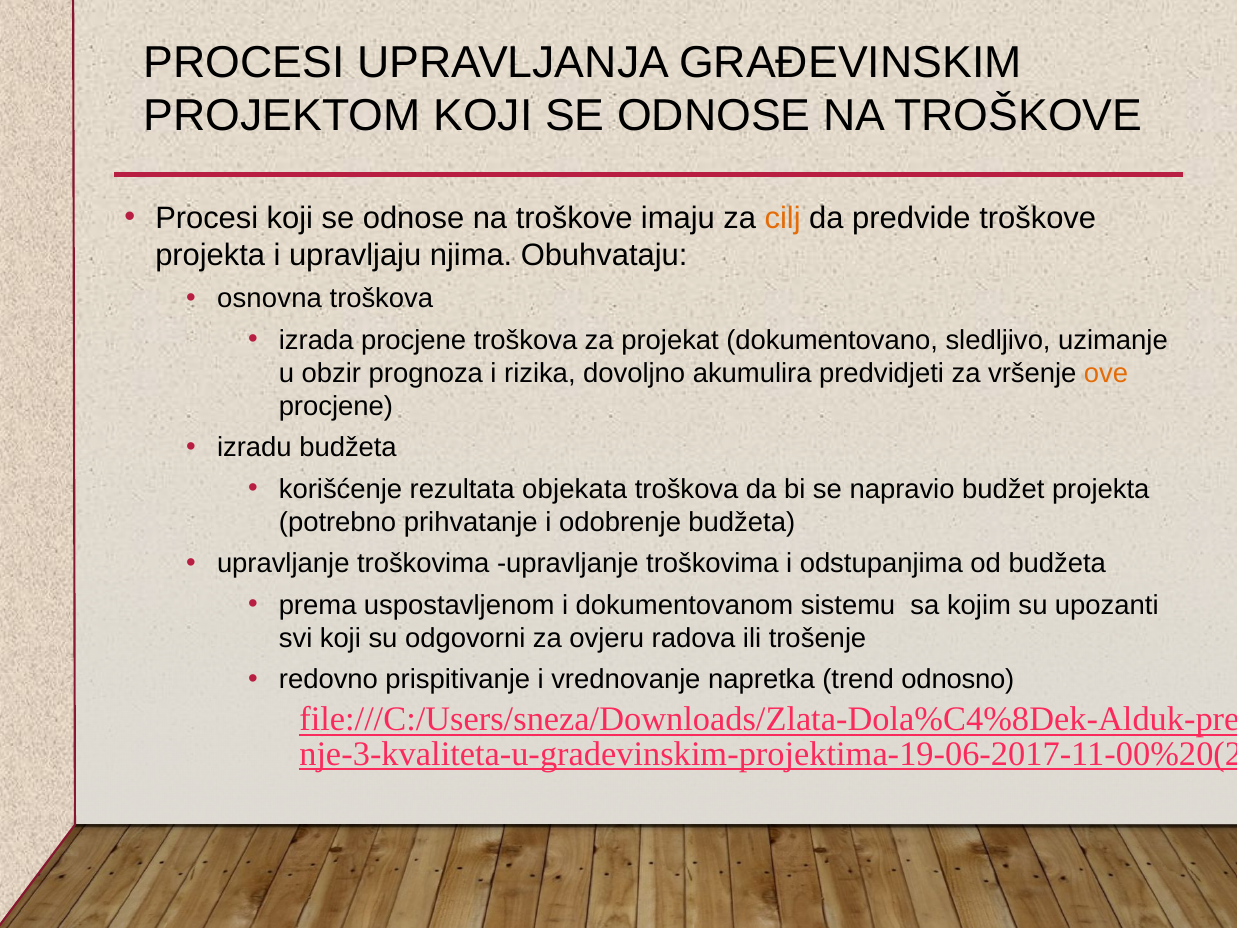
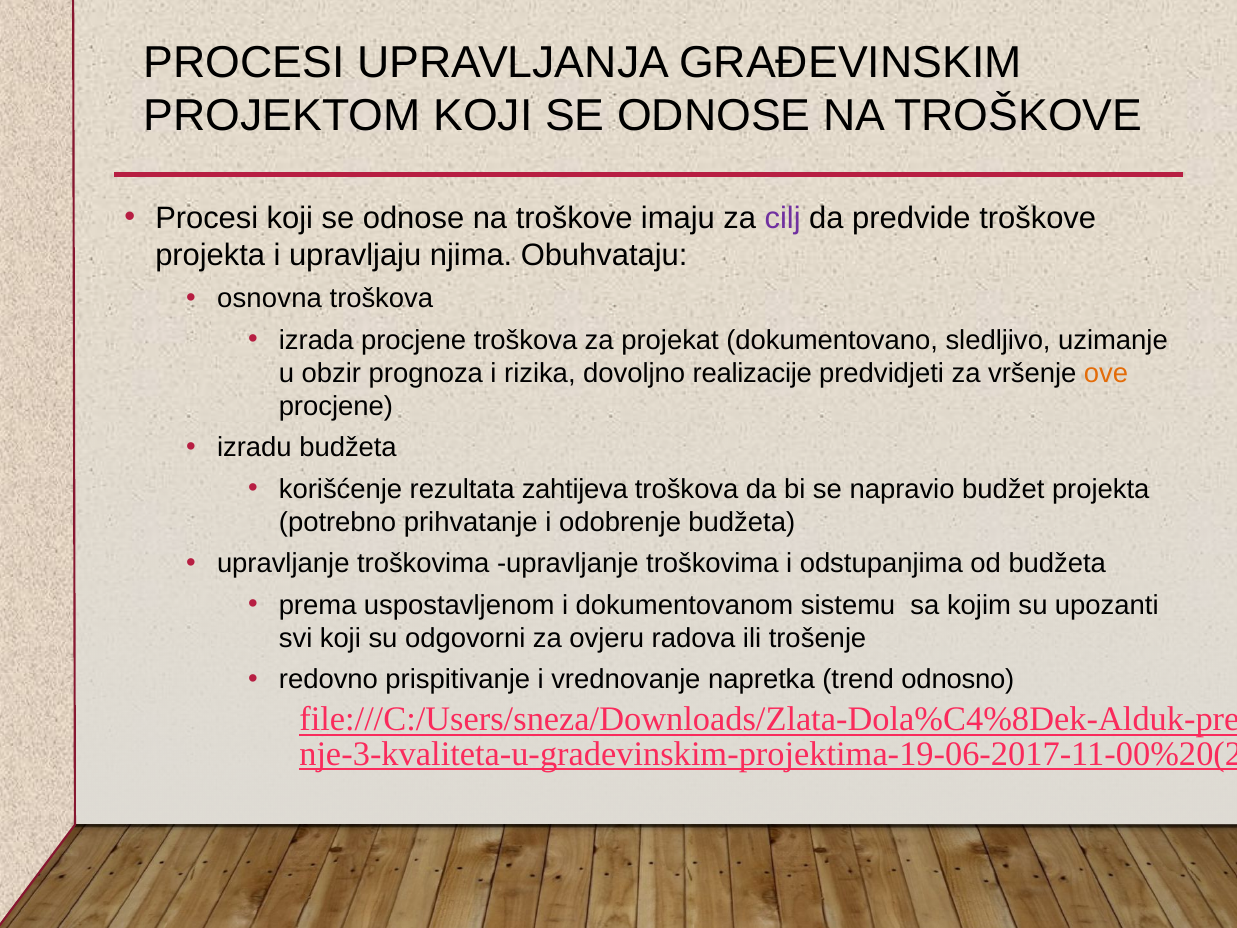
cilj colour: orange -> purple
akumulira: akumulira -> realizacije
objekata: objekata -> zahtijeva
